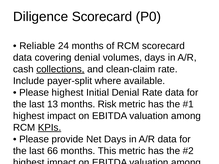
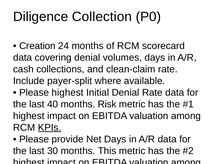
Diligence Scorecard: Scorecard -> Collection
Reliable: Reliable -> Creation
collections underline: present -> none
13: 13 -> 40
66: 66 -> 30
